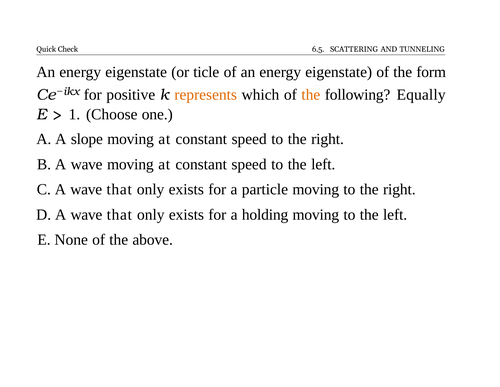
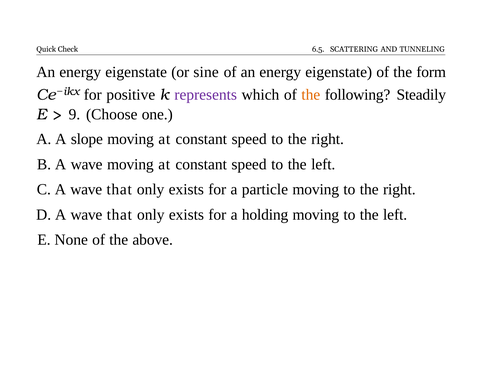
ticle: ticle -> sine
represents colour: orange -> purple
Equally: Equally -> Steadily
1: 1 -> 9
